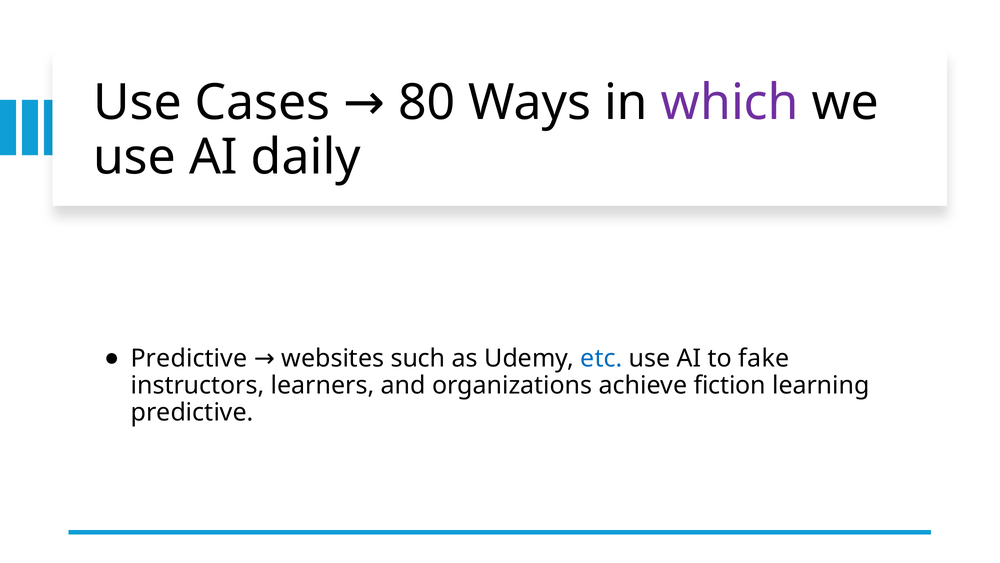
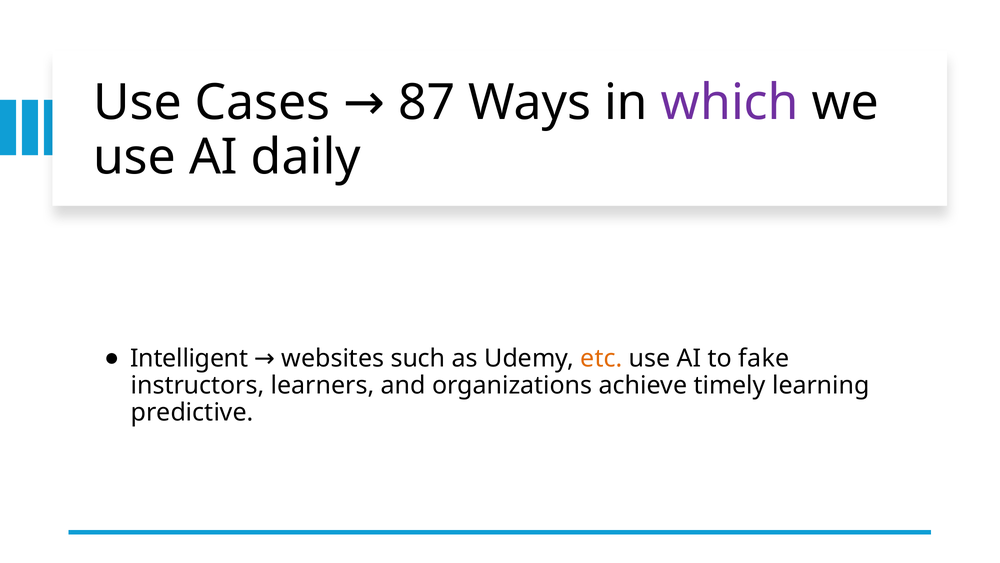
80: 80 -> 87
Predictive at (189, 358): Predictive -> Intelligent
etc colour: blue -> orange
fiction: fiction -> timely
